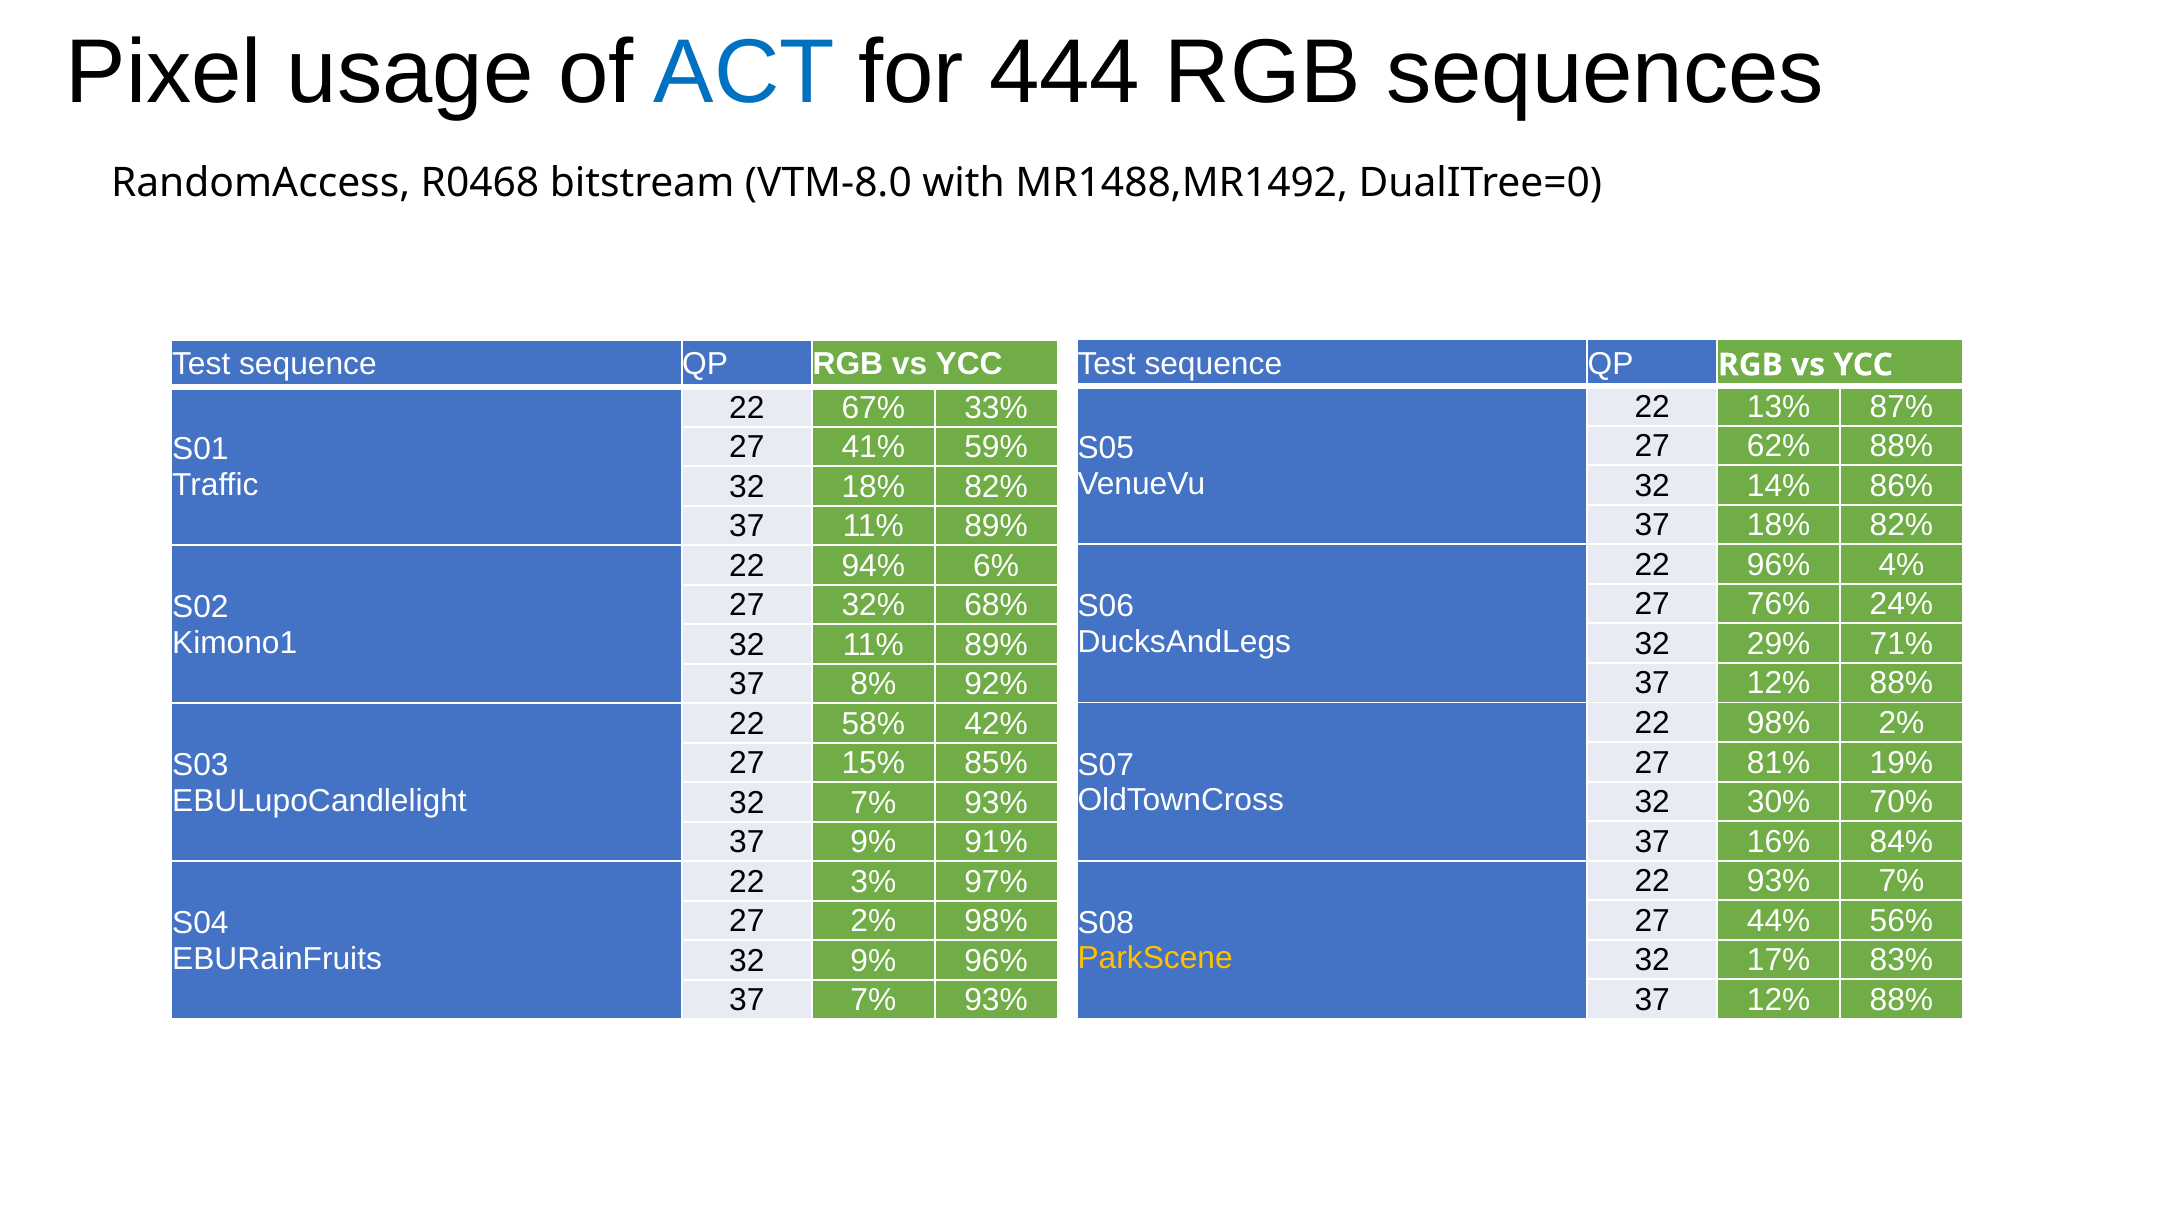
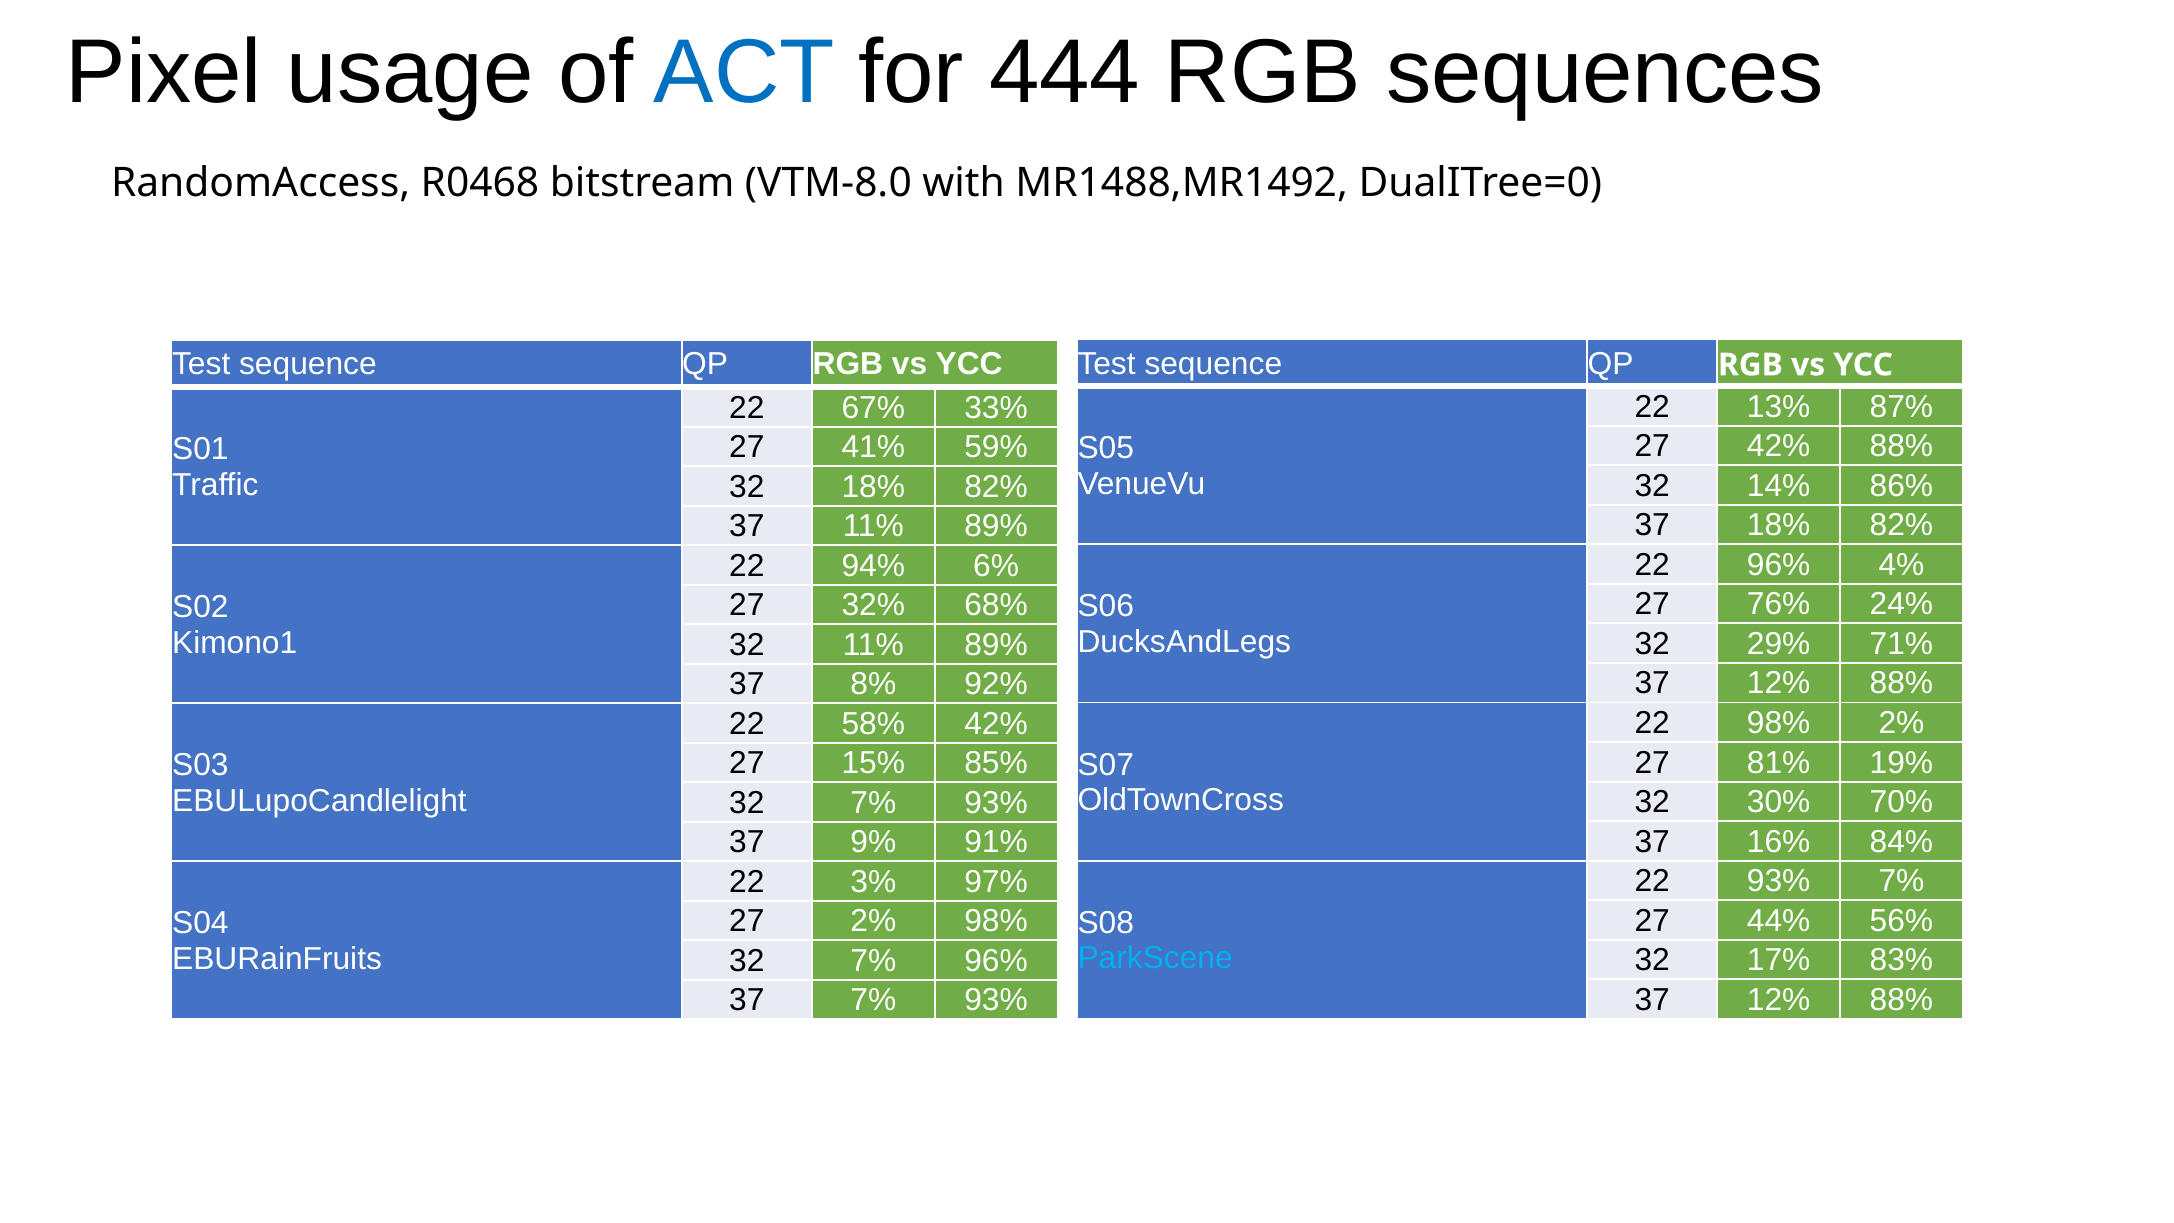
27 62%: 62% -> 42%
ParkScene colour: yellow -> light blue
9% at (873, 961): 9% -> 7%
